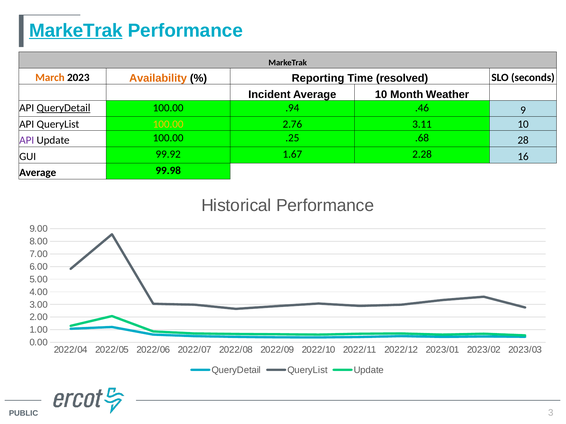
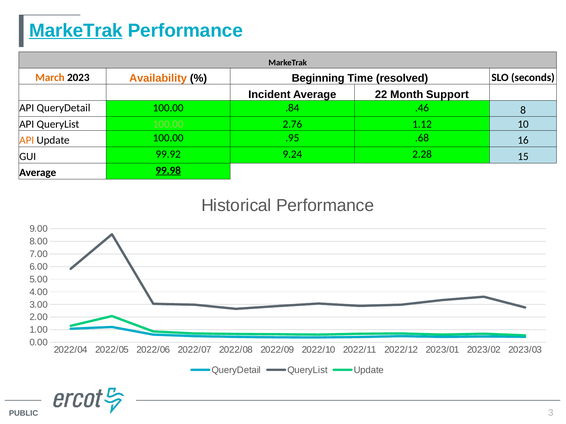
Reporting: Reporting -> Beginning
Average 10: 10 -> 22
Weather: Weather -> Support
QueryDetail at (64, 108) underline: present -> none
.94: .94 -> .84
9: 9 -> 8
100.00 at (168, 124) colour: yellow -> light green
3.11: 3.11 -> 1.12
API at (27, 140) colour: purple -> orange
.25: .25 -> .95
28: 28 -> 16
1.67: 1.67 -> 9.24
16: 16 -> 15
99.98 underline: none -> present
